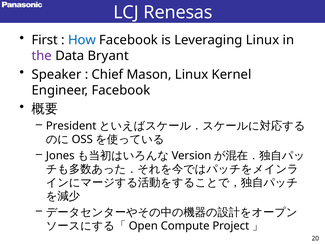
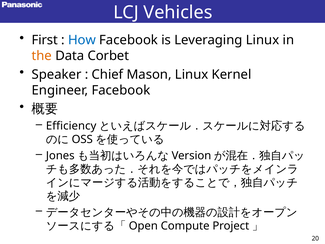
Renesas: Renesas -> Vehicles
the colour: purple -> orange
Bryant: Bryant -> Corbet
President: President -> Efficiency
